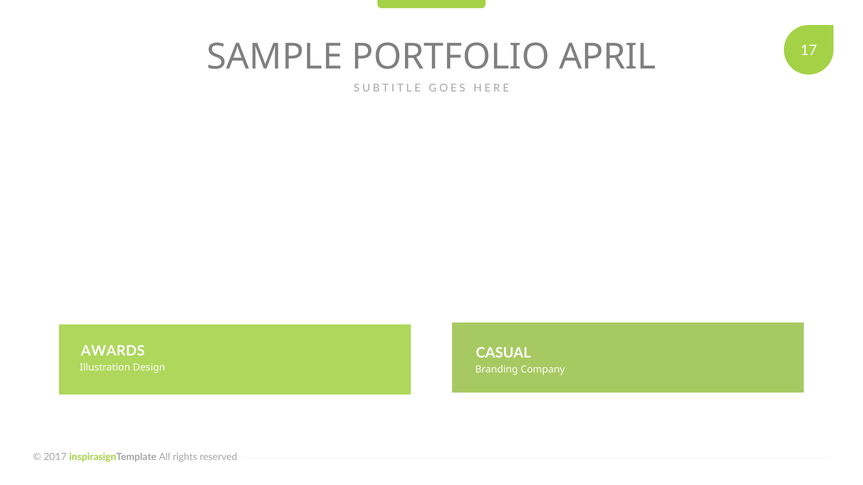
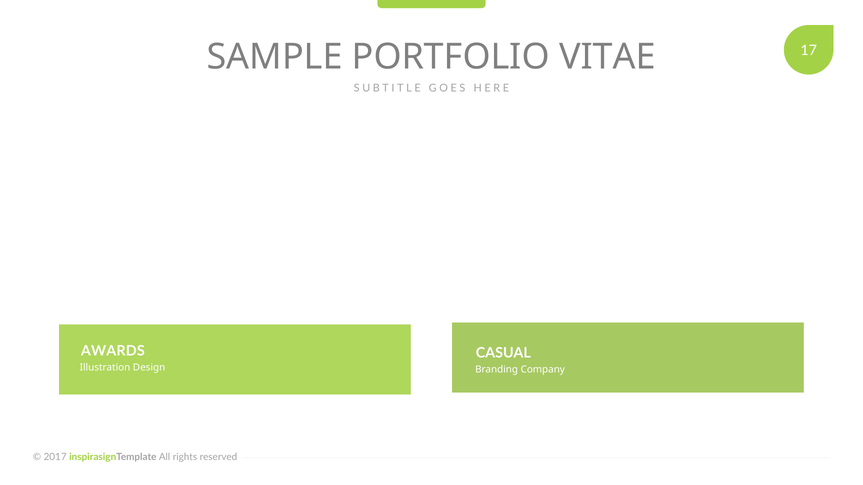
APRIL: APRIL -> VITAE
